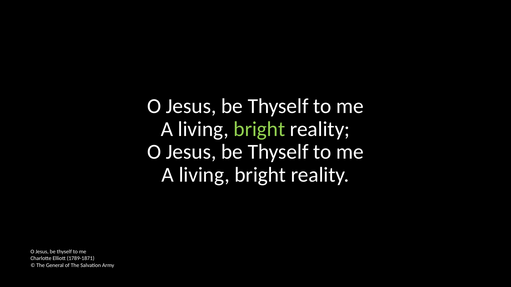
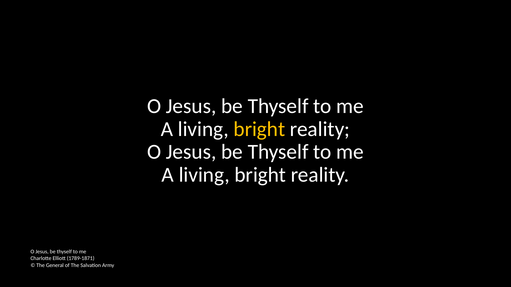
bright at (259, 129) colour: light green -> yellow
